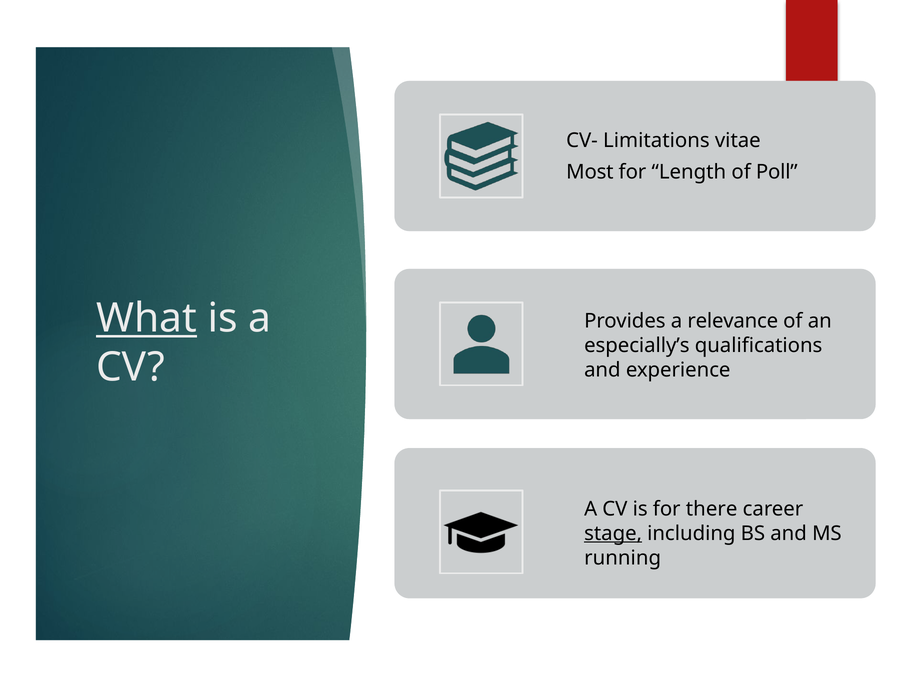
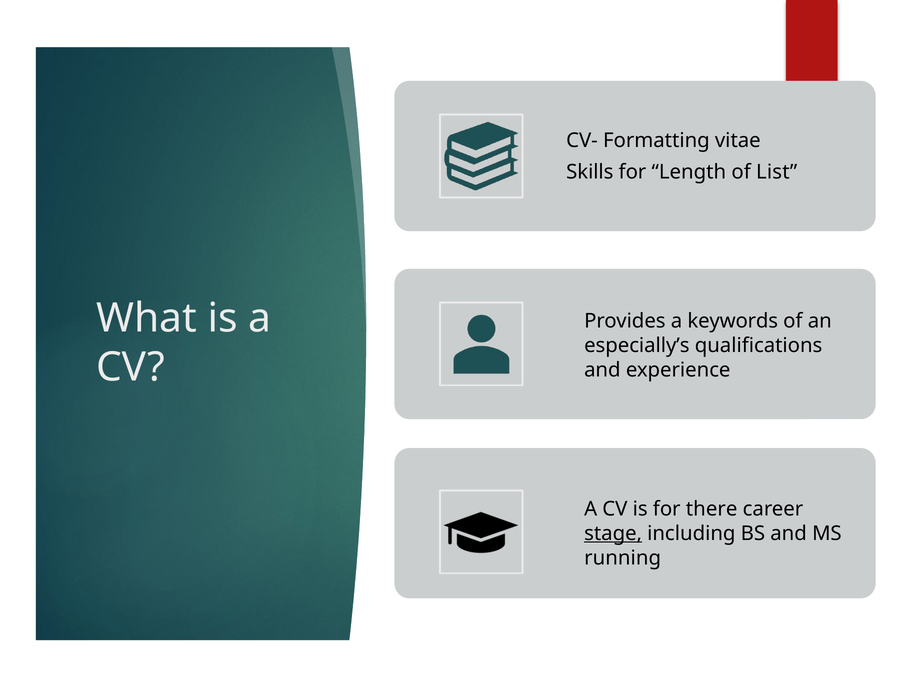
Limitations: Limitations -> Formatting
Most: Most -> Skills
Poll: Poll -> List
What underline: present -> none
relevance: relevance -> keywords
